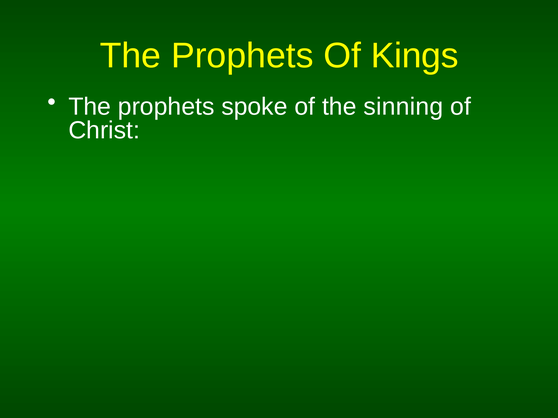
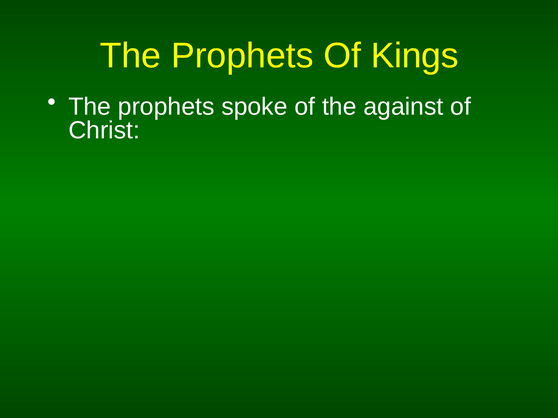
sinning: sinning -> against
